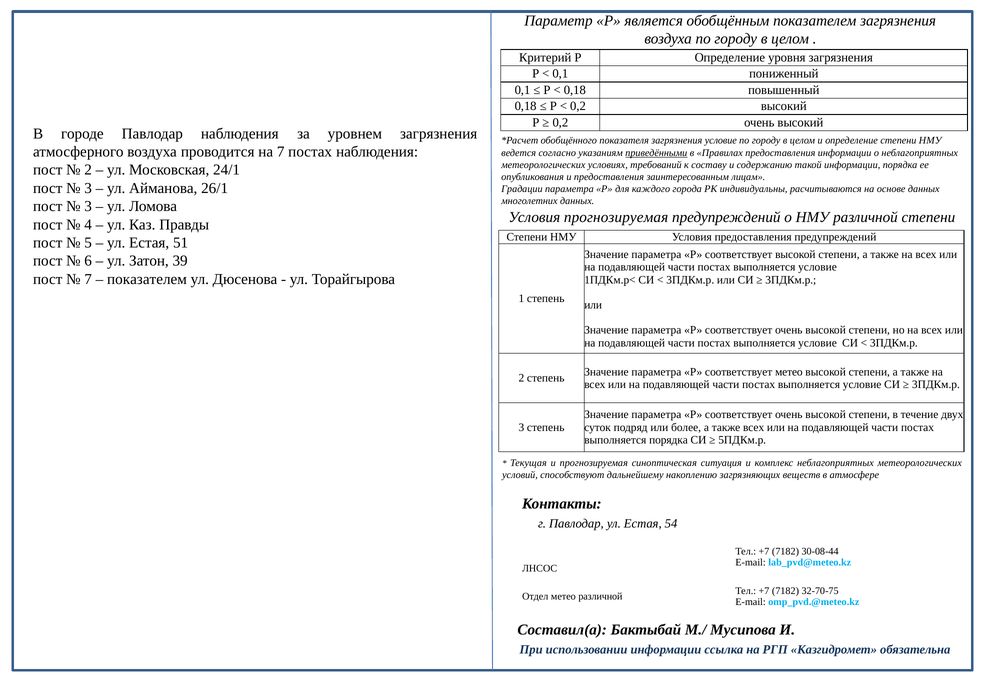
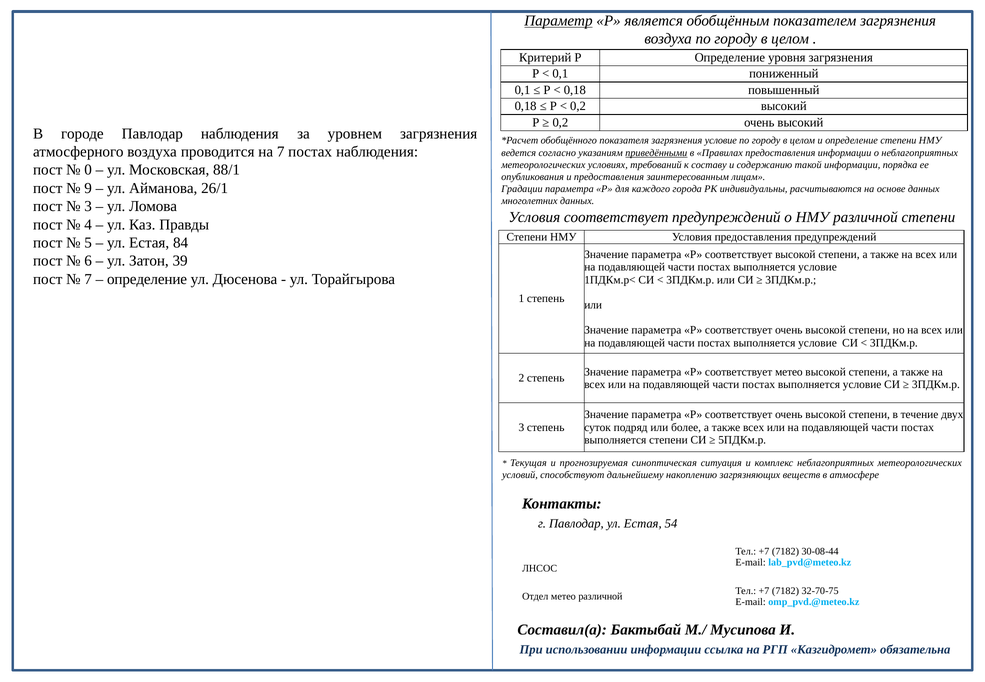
Параметр underline: none -> present
2 at (88, 170): 2 -> 0
24/1: 24/1 -> 88/1
3 at (88, 188): 3 -> 9
Условия прогнозируемая: прогнозируемая -> соответствует
51: 51 -> 84
показателем at (147, 279): показателем -> определение
выполняется порядка: порядка -> степени
